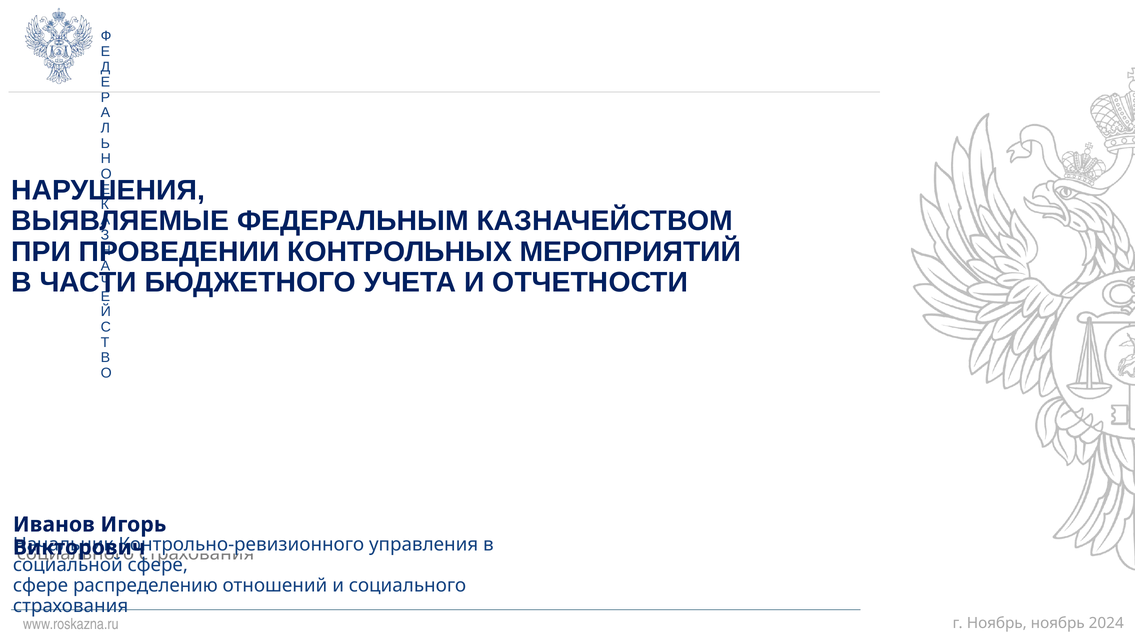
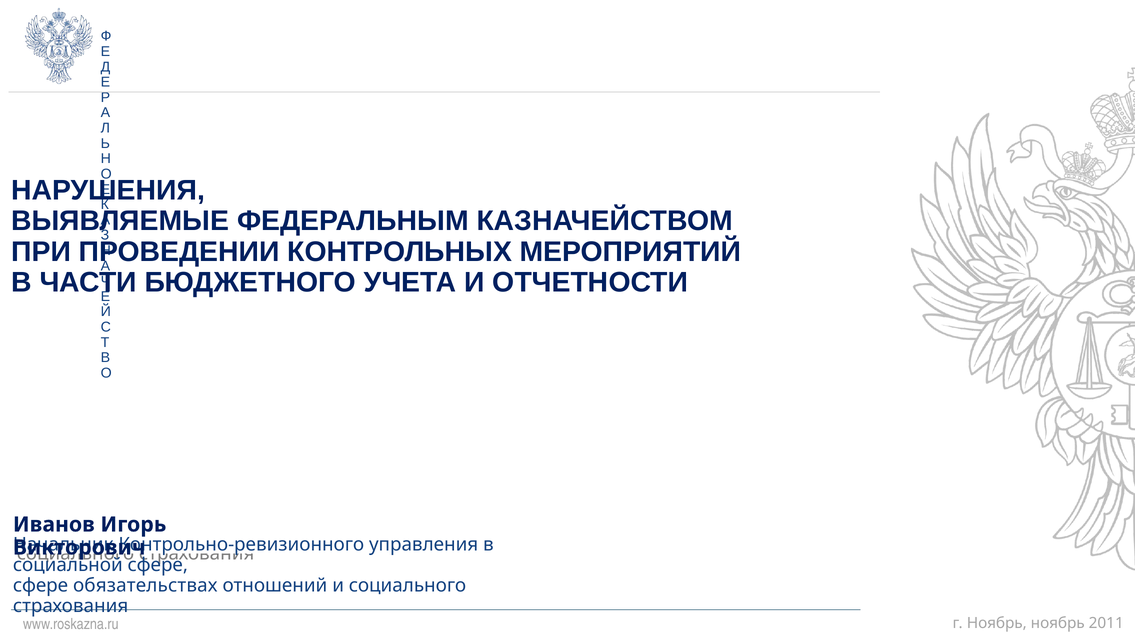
распределению: распределению -> обязательствах
2024: 2024 -> 2011
